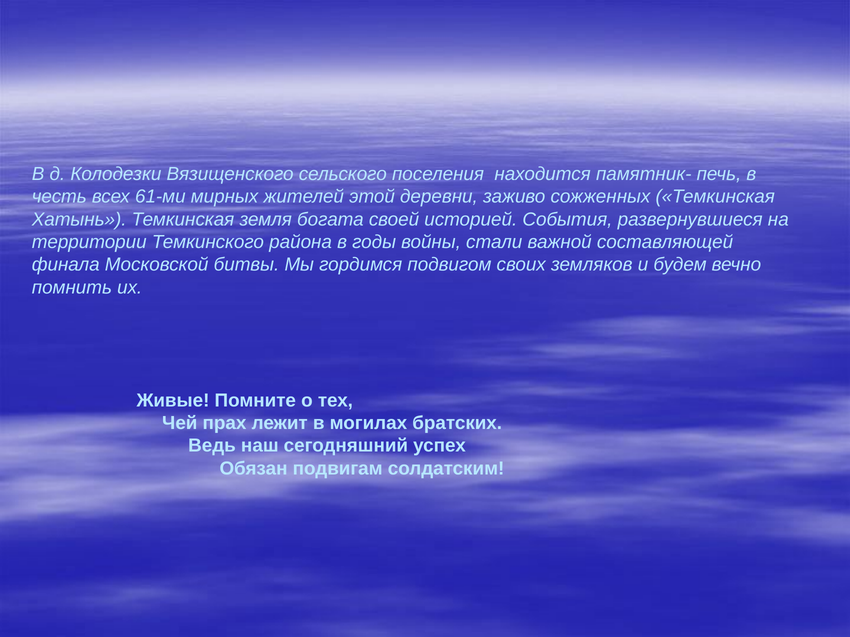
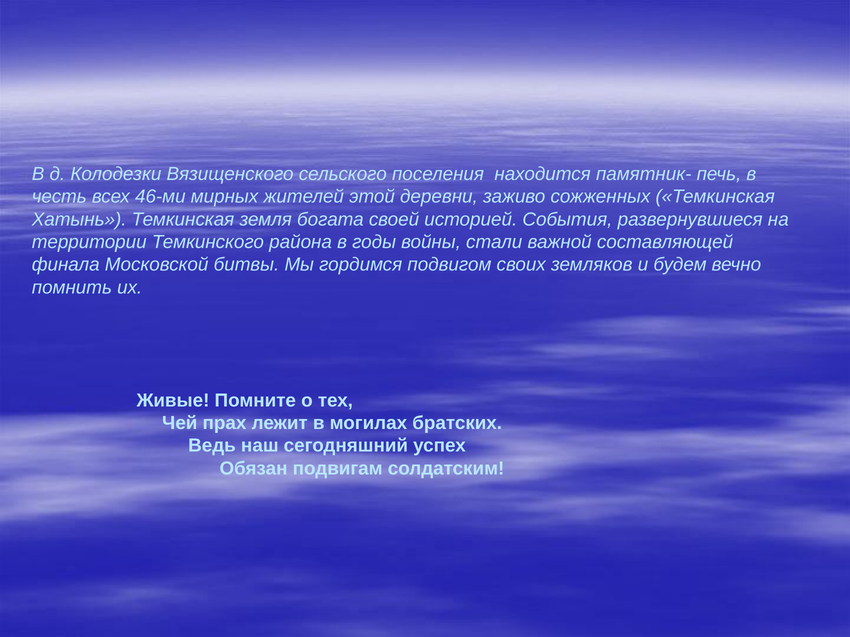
61-ми: 61-ми -> 46-ми
